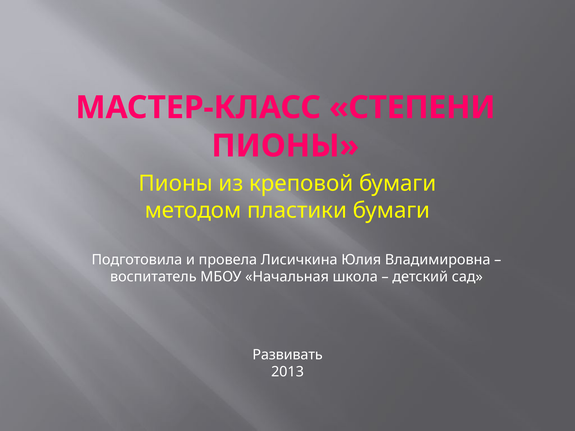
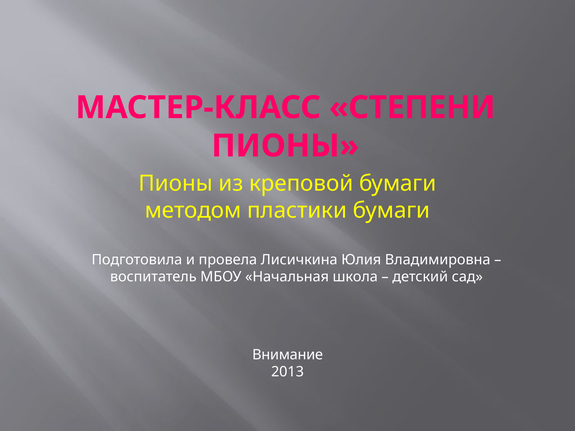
Развивать: Развивать -> Внимание
